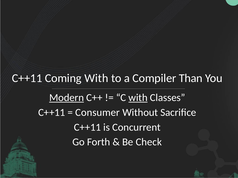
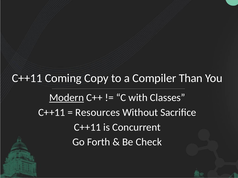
Coming With: With -> Copy
with at (138, 98) underline: present -> none
Consumer: Consumer -> Resources
